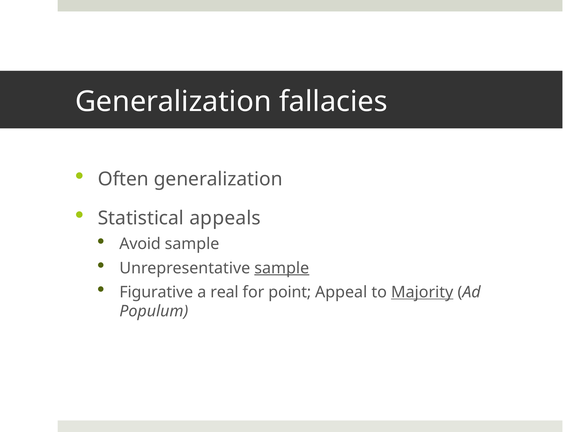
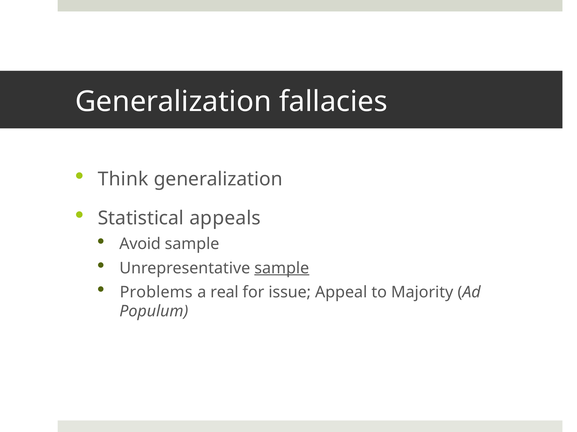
Often: Often -> Think
Figurative: Figurative -> Problems
point: point -> issue
Majority underline: present -> none
